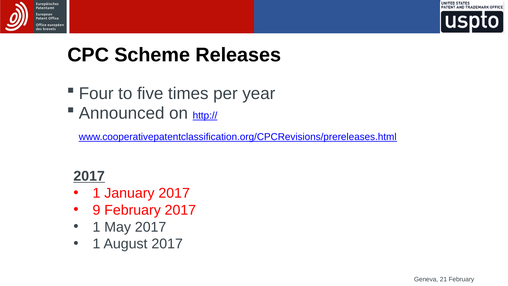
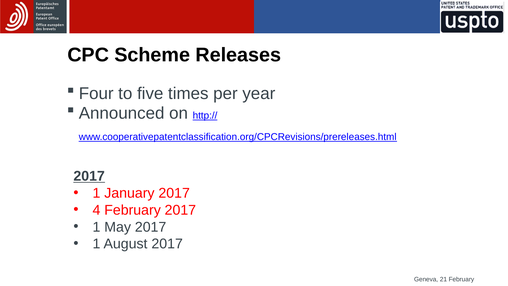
9: 9 -> 4
